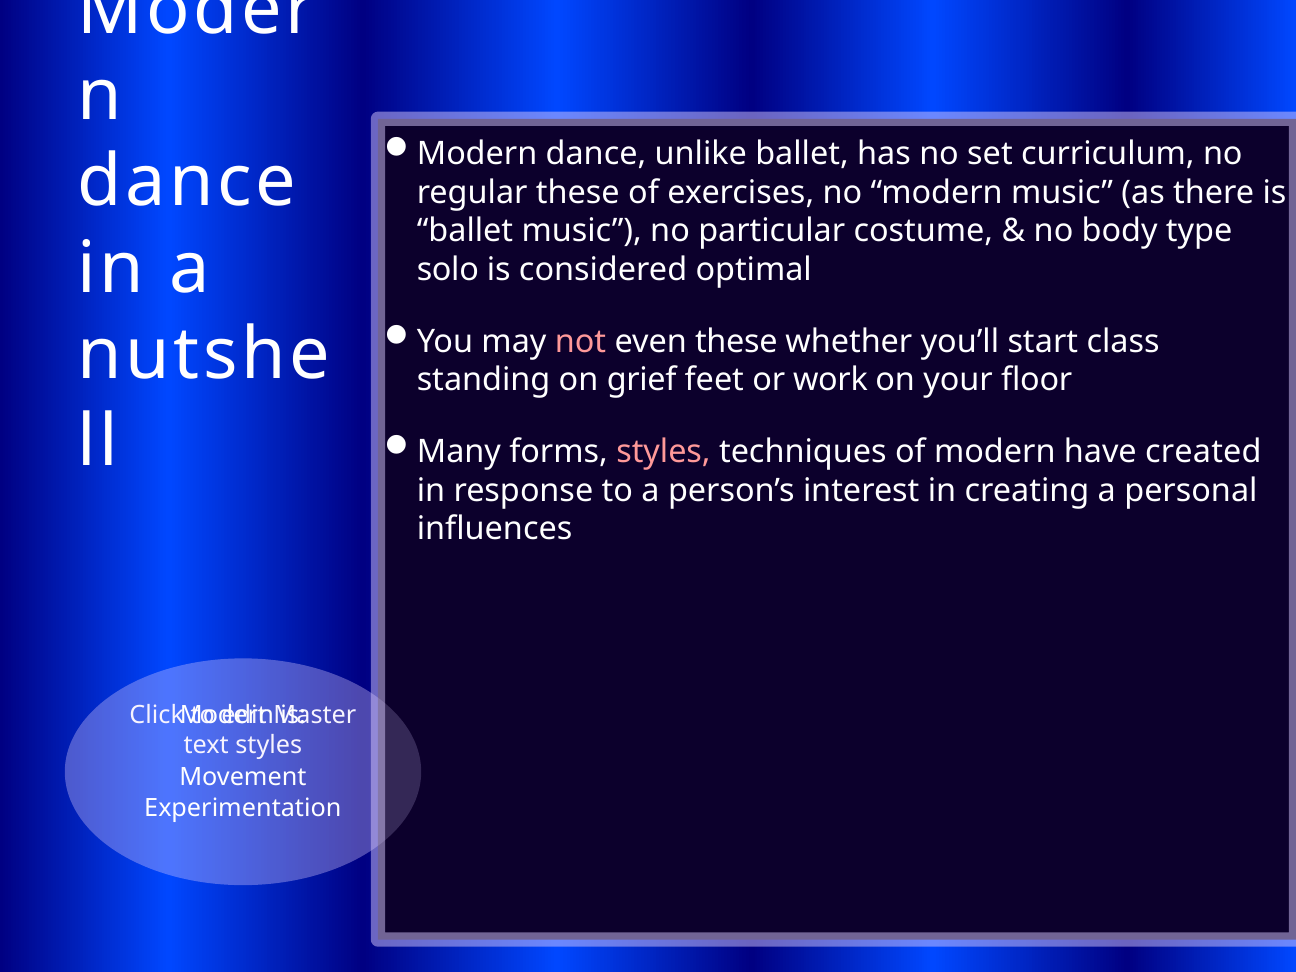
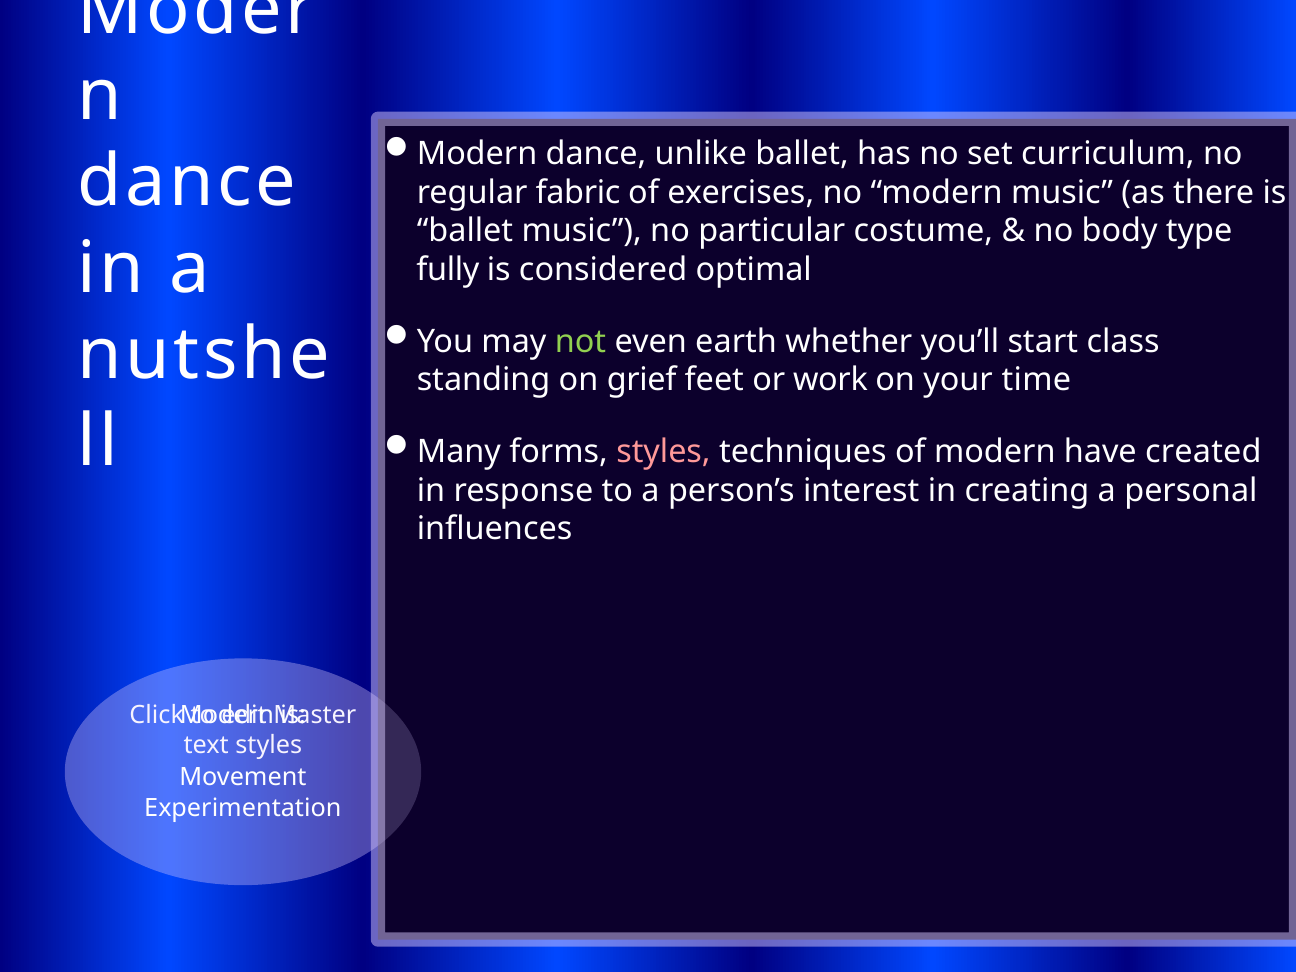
regular these: these -> fabric
solo: solo -> fully
not colour: pink -> light green
even these: these -> earth
floor: floor -> time
